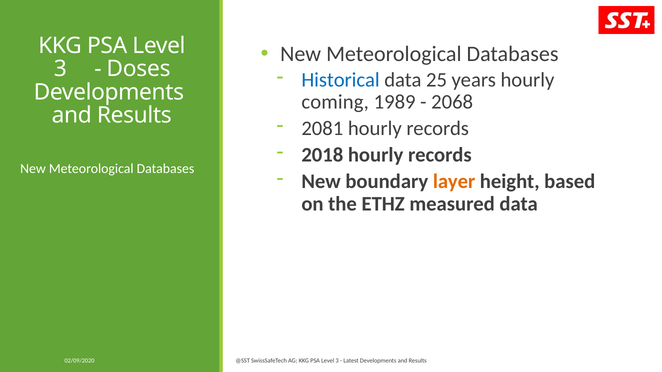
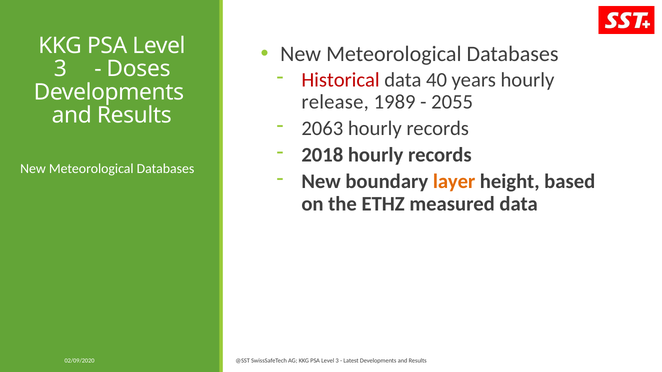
Historical colour: blue -> red
25: 25 -> 40
coming: coming -> release
2068: 2068 -> 2055
2081: 2081 -> 2063
